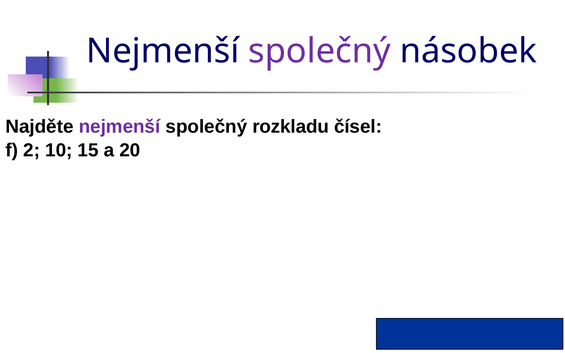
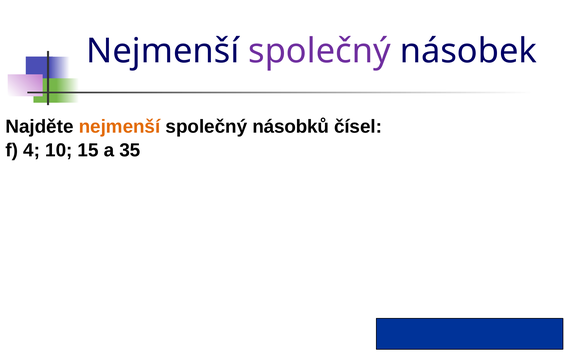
nejmenší at (120, 127) colour: purple -> orange
rozkladu: rozkladu -> násobků
2: 2 -> 4
20: 20 -> 35
